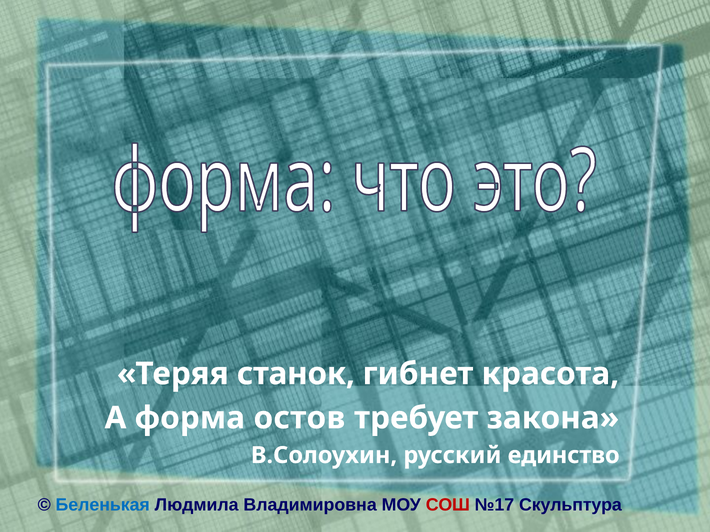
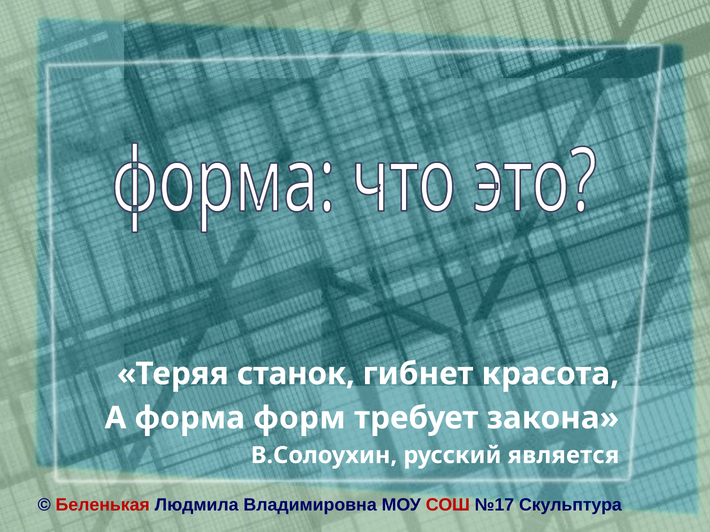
остов: остов -> форм
единство: единство -> является
Беленькая colour: blue -> red
